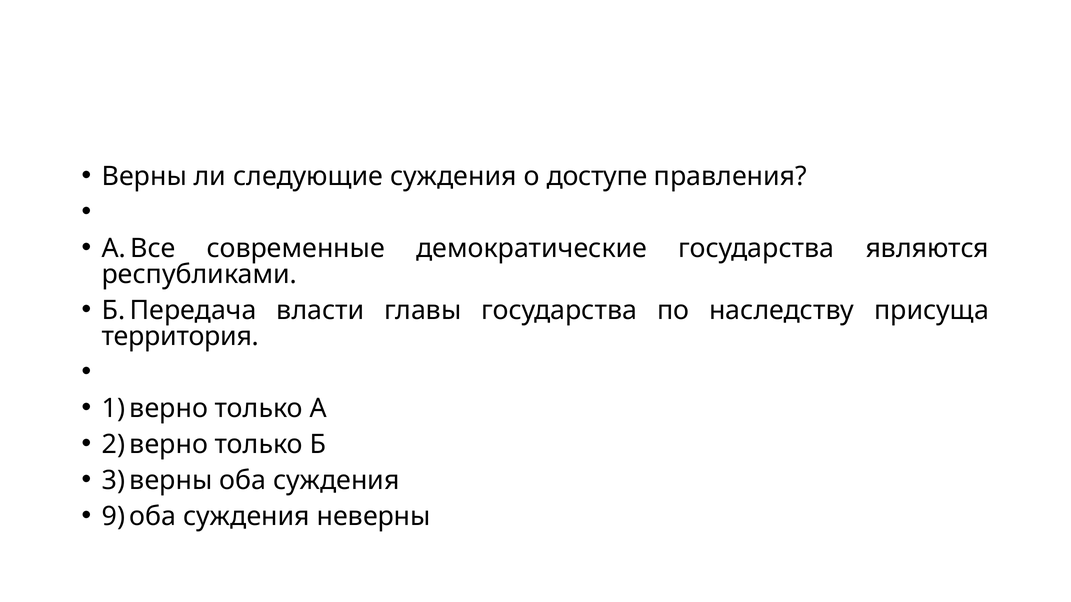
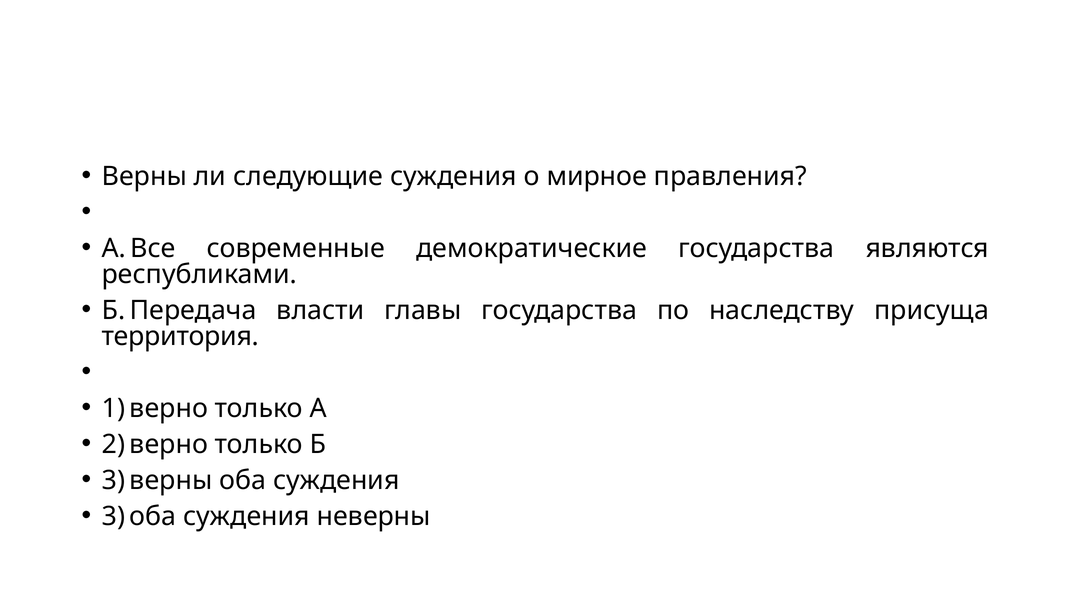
доступе: доступе -> мирное
9 at (113, 517): 9 -> 3
